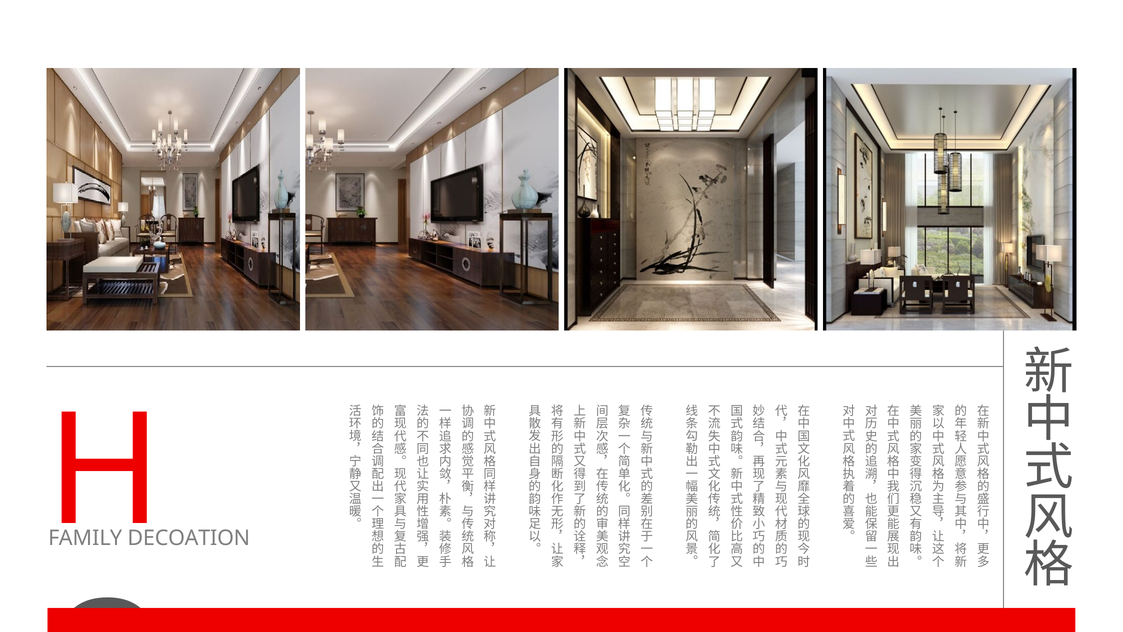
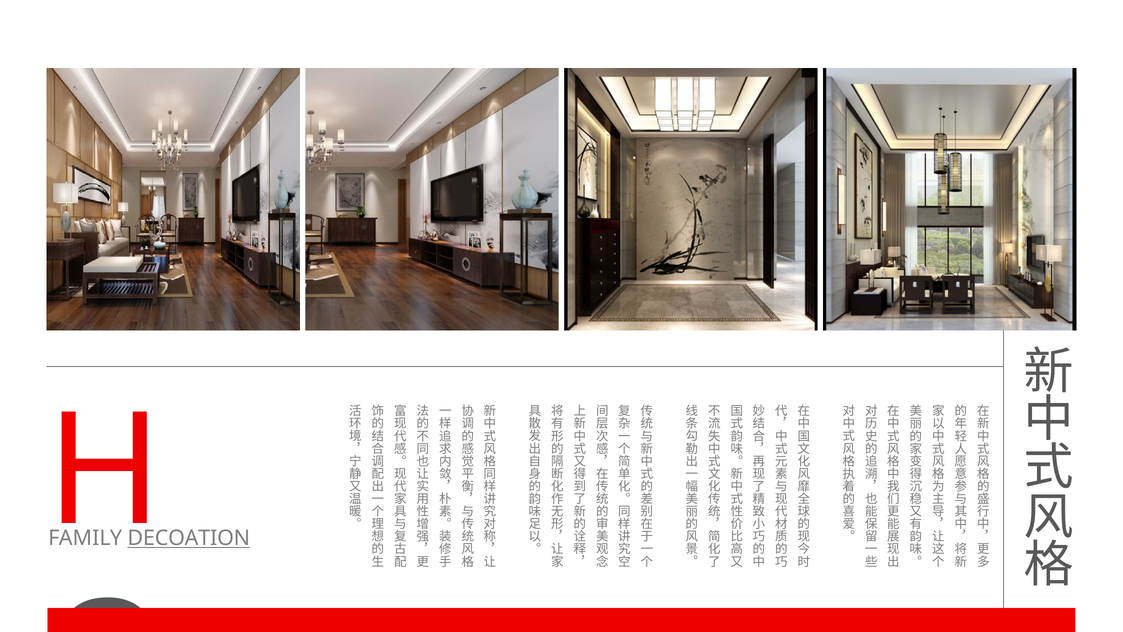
DECOATION underline: none -> present
